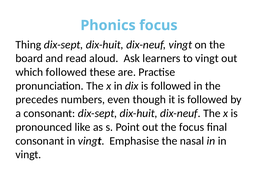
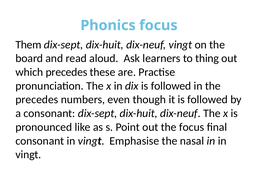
Thing: Thing -> Them
to vingt: vingt -> thing
which followed: followed -> precedes
